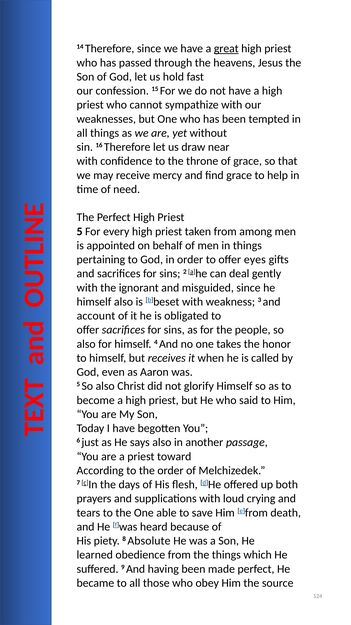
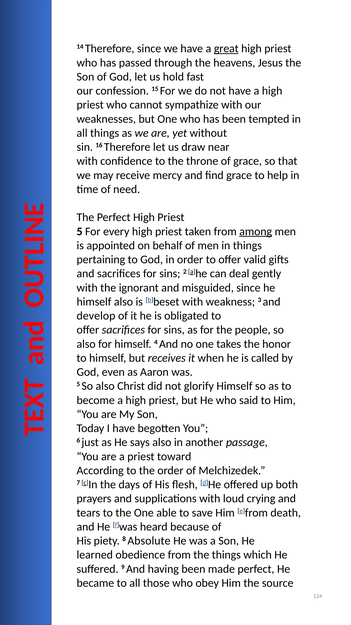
among underline: none -> present
eyes: eyes -> valid
account: account -> develop
